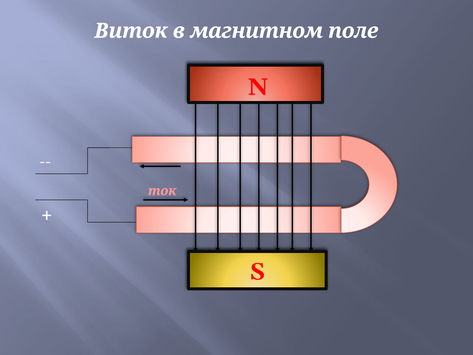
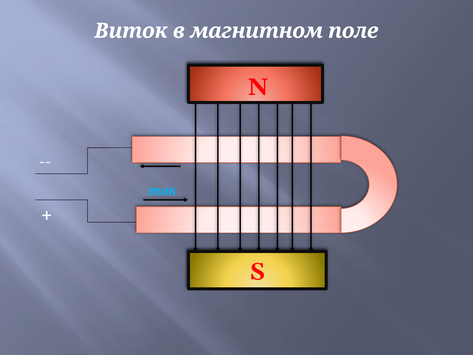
ток colour: pink -> light blue
